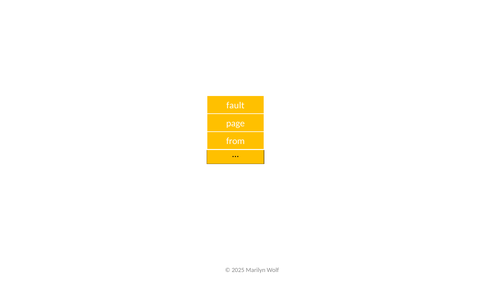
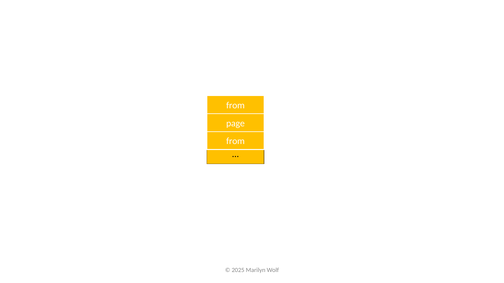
fault at (235, 106): fault -> from
